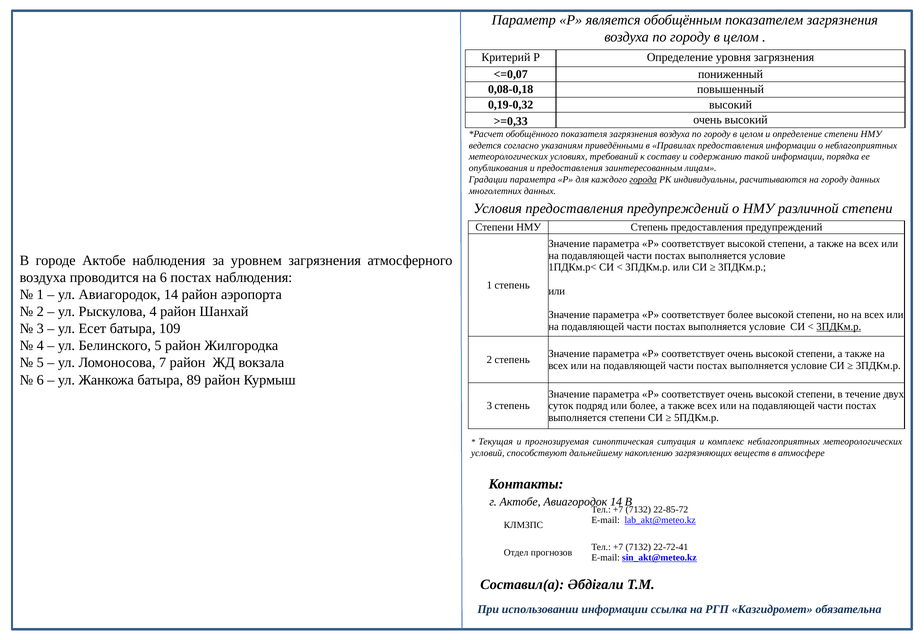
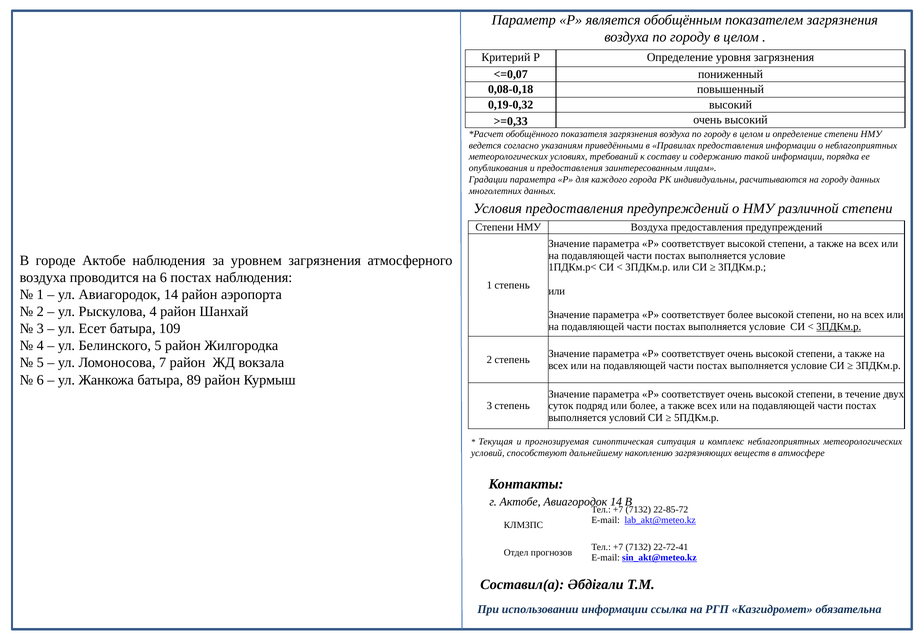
города underline: present -> none
НМУ Степень: Степень -> Воздуха
выполняется степени: степени -> условий
